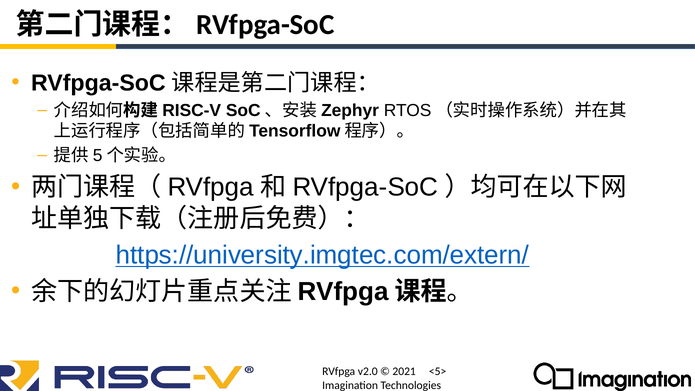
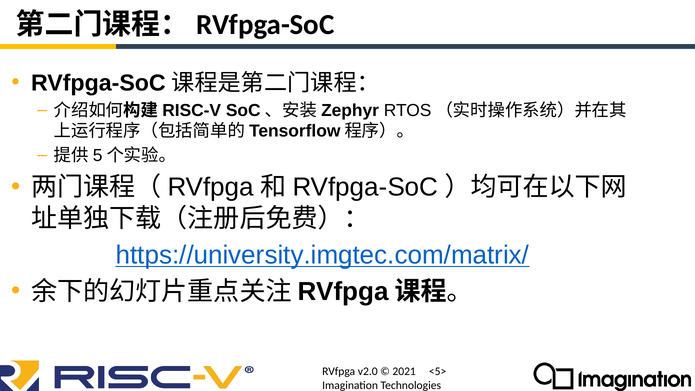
https://university.imgtec.com/extern/: https://university.imgtec.com/extern/ -> https://university.imgtec.com/matrix/
